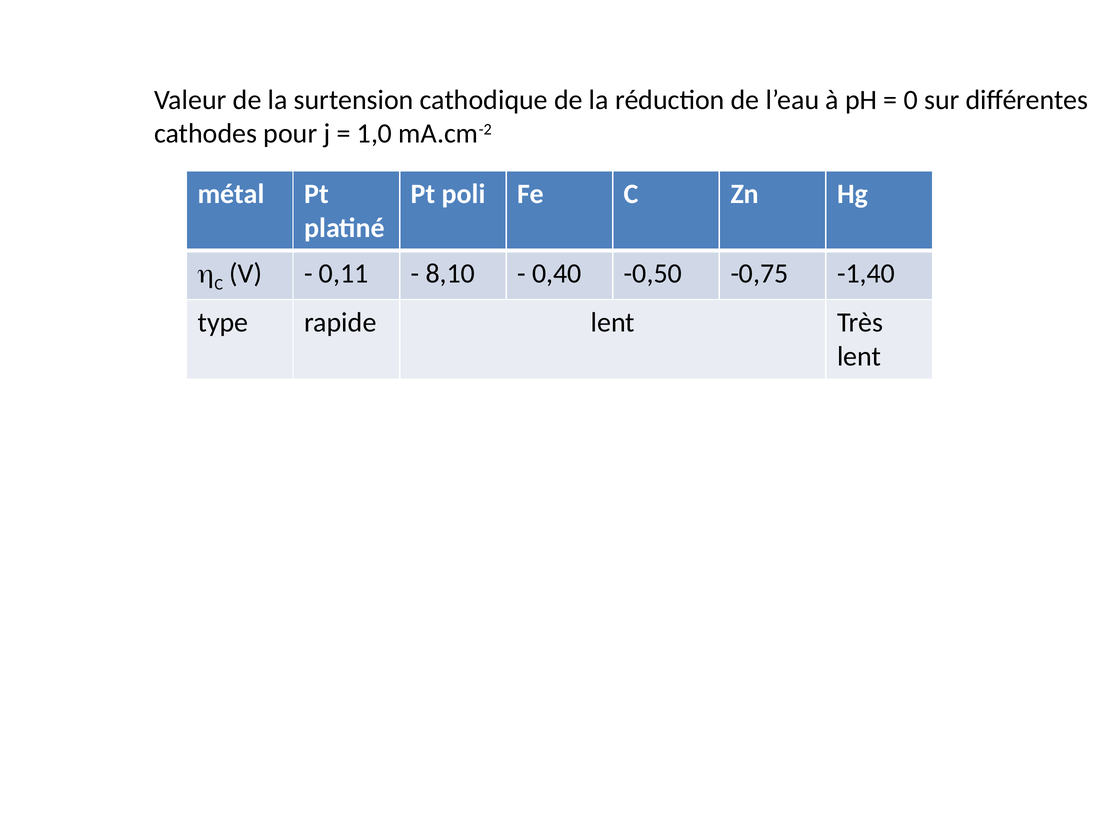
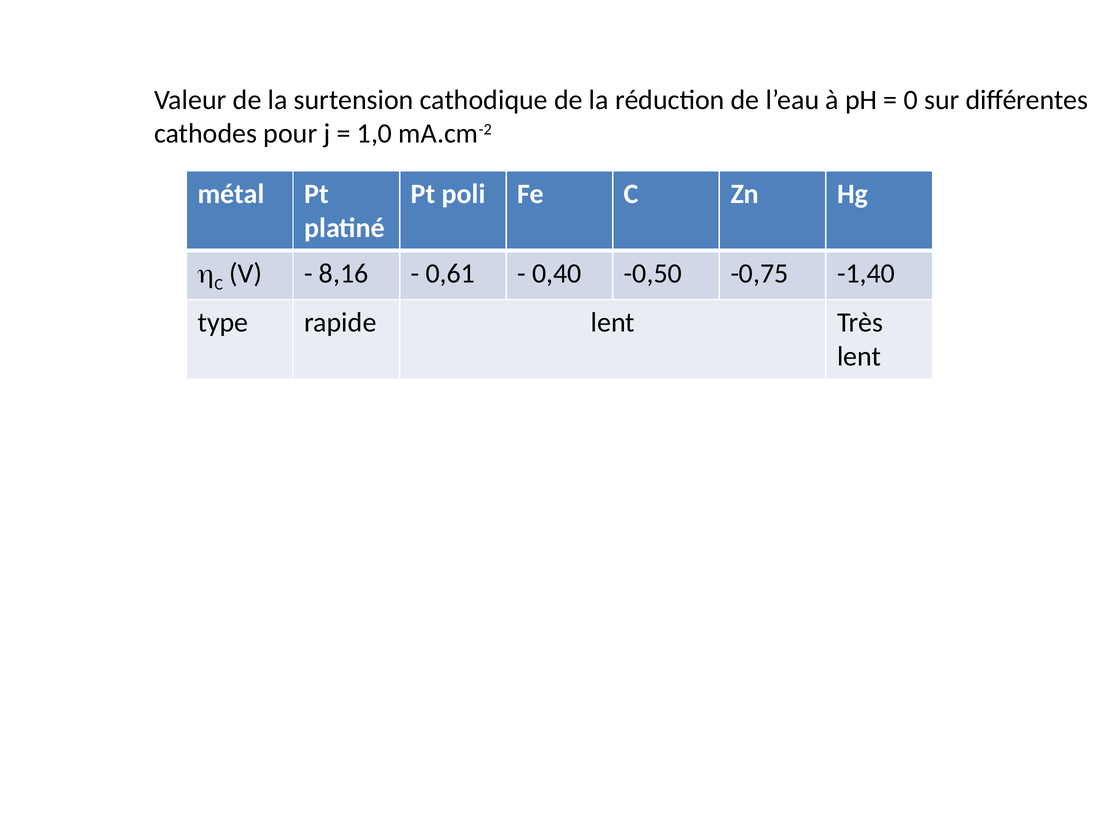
0,11: 0,11 -> 8,16
8,10: 8,10 -> 0,61
